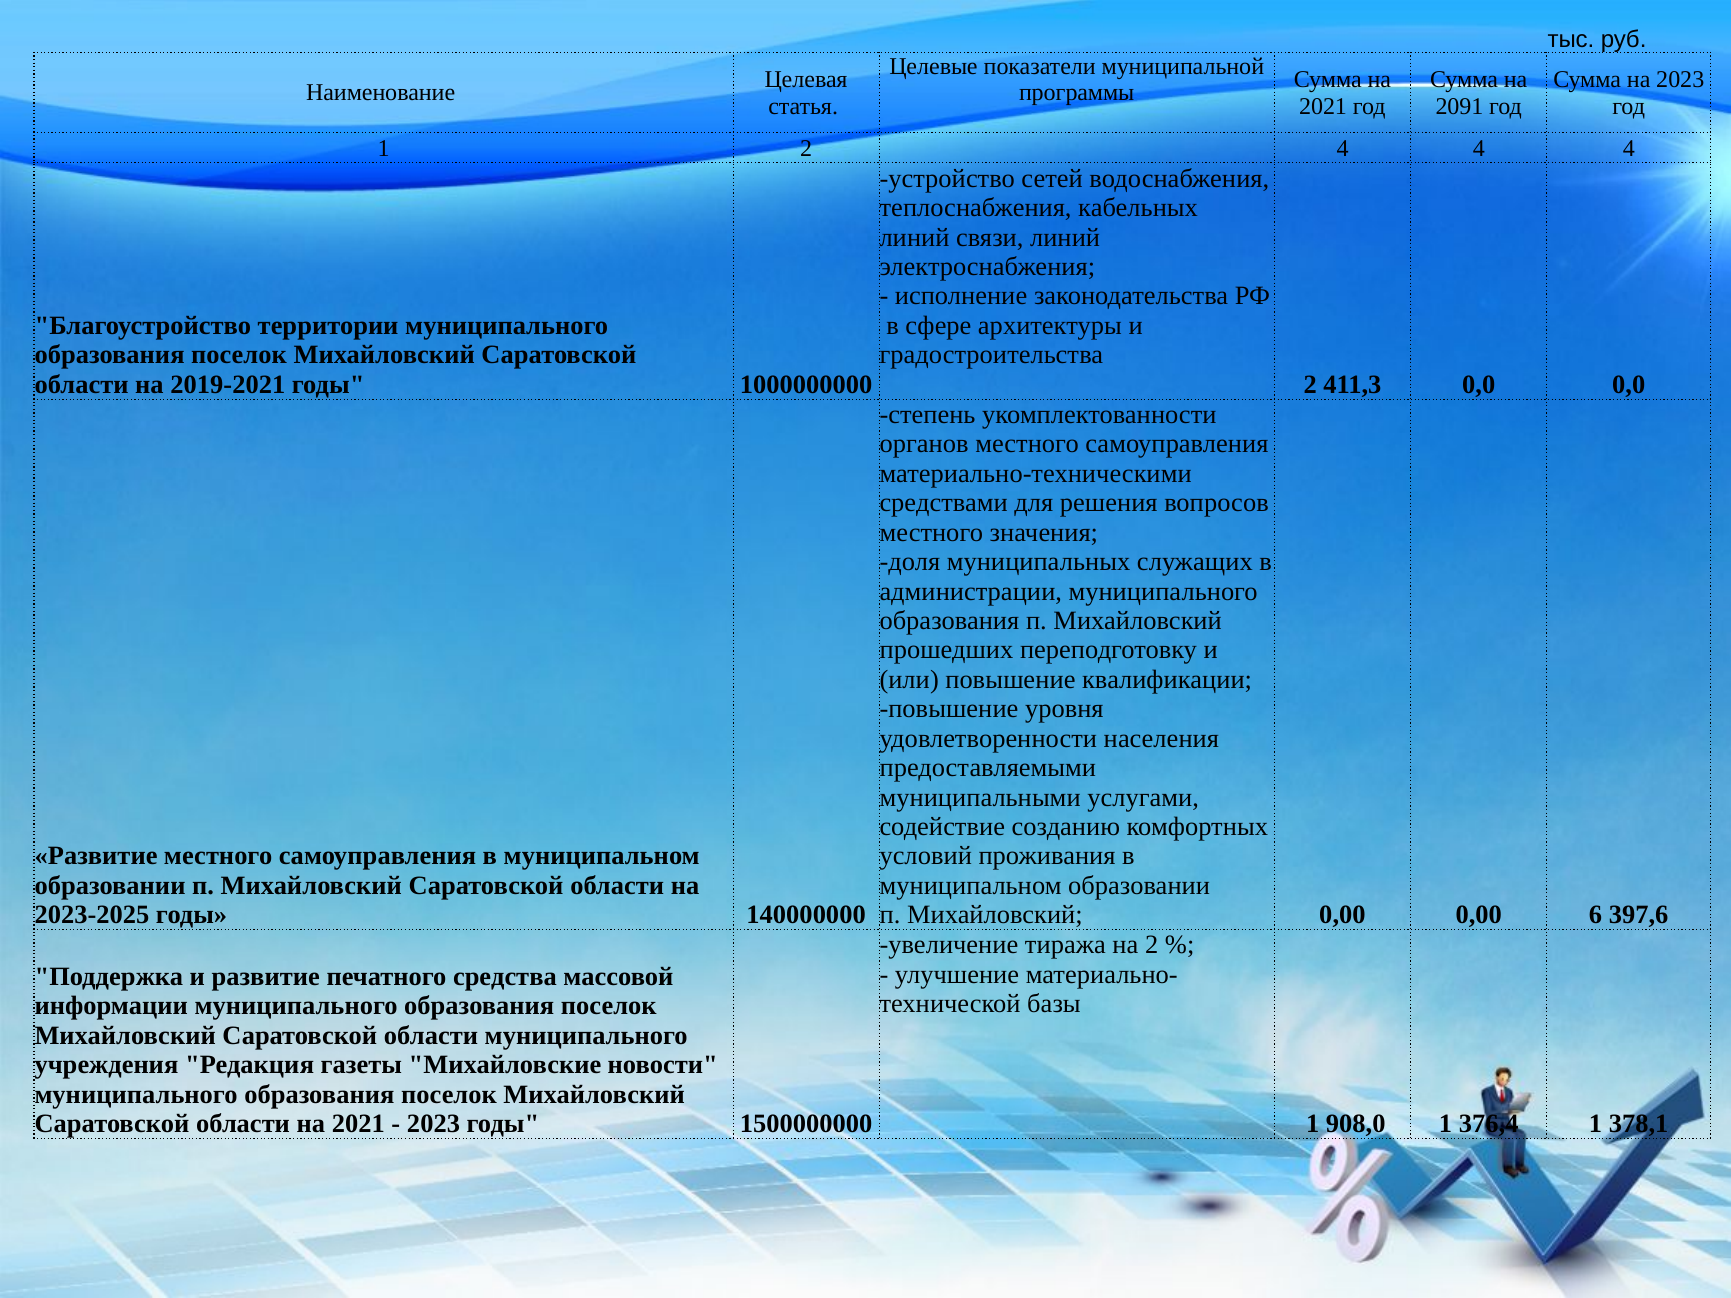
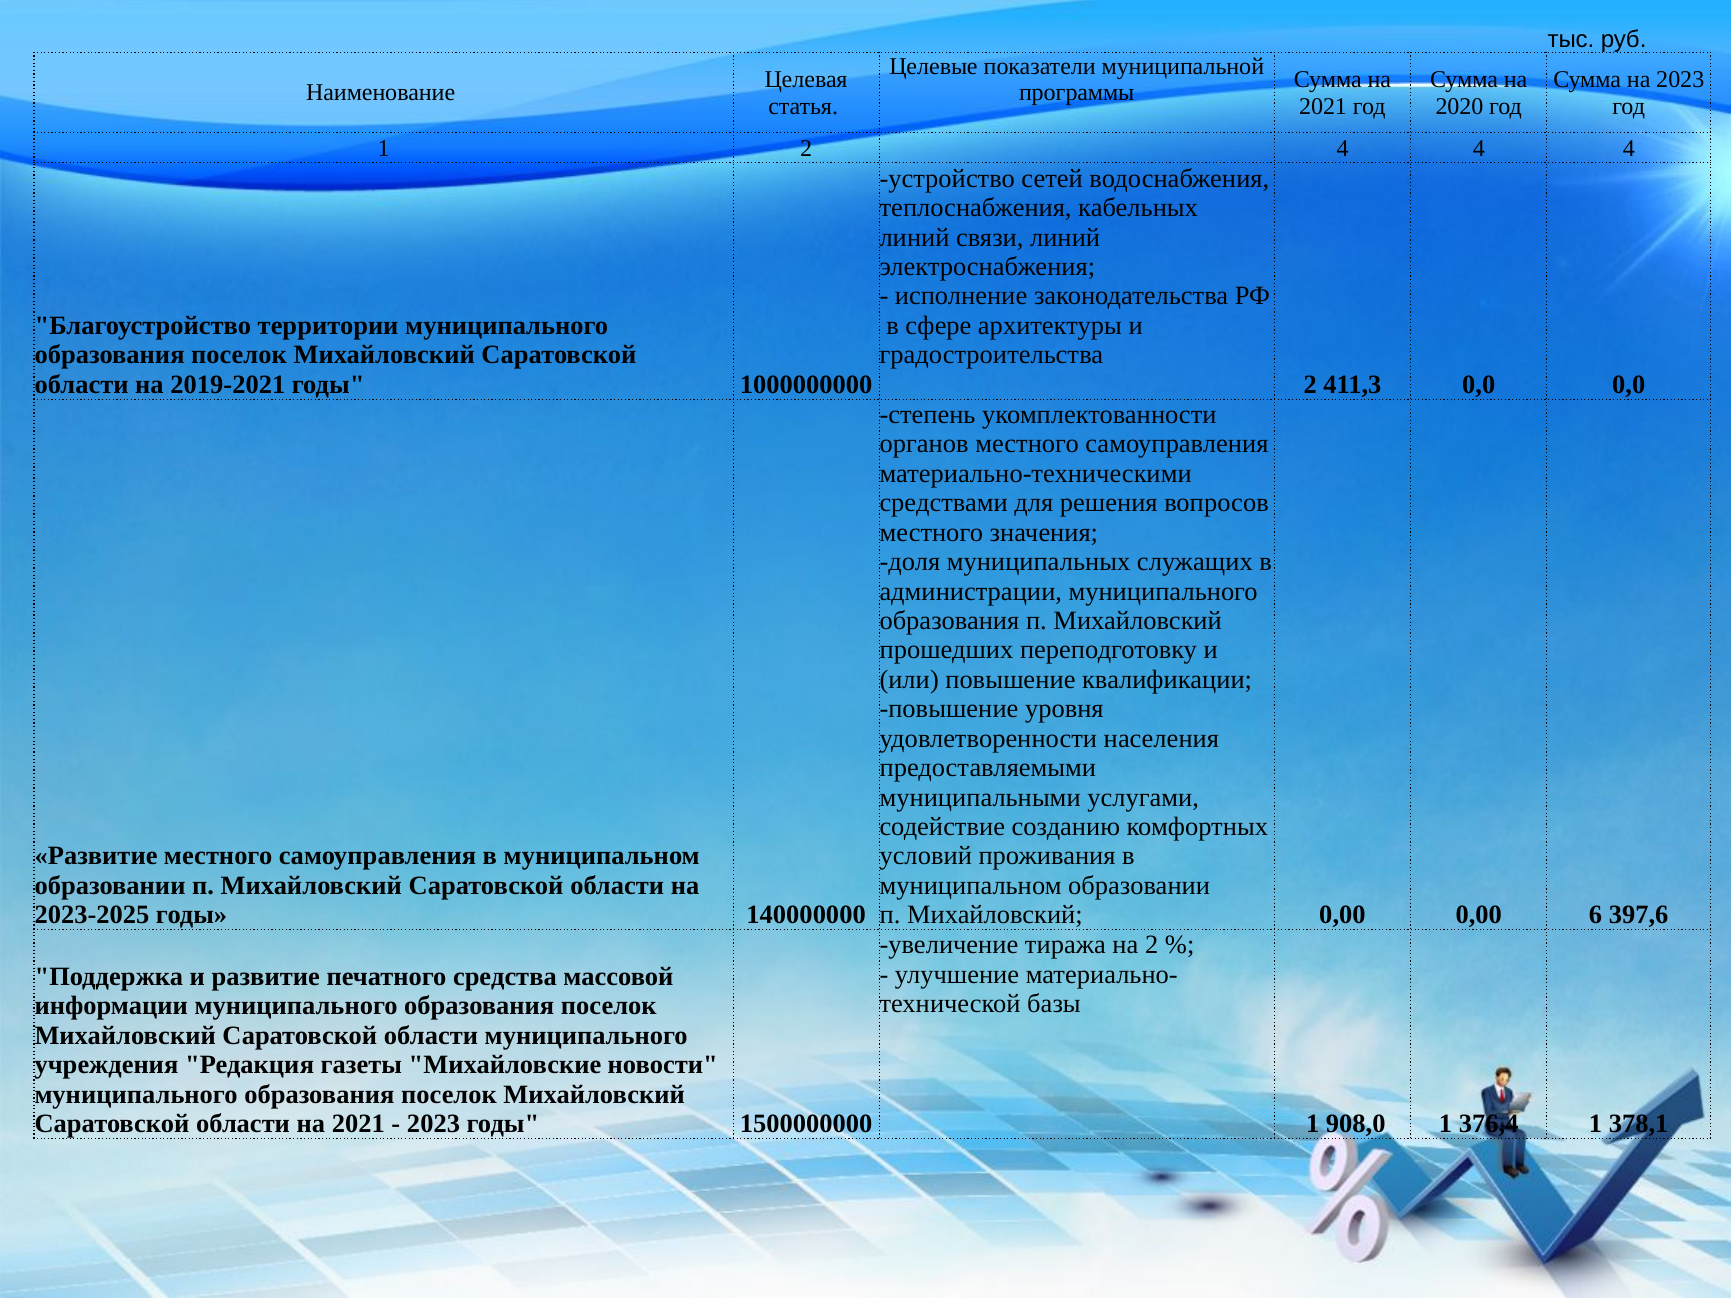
2091: 2091 -> 2020
